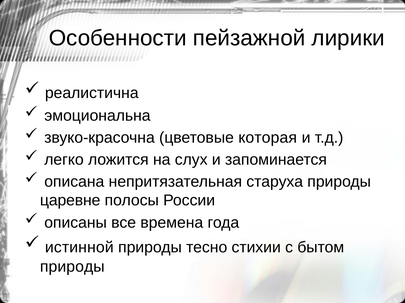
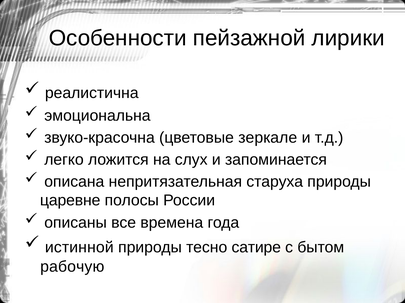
которая: которая -> зеркале
стихии: стихии -> сатире
природы at (72, 267): природы -> рабочую
